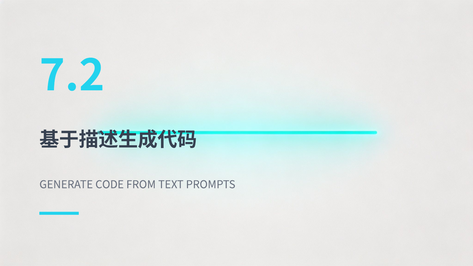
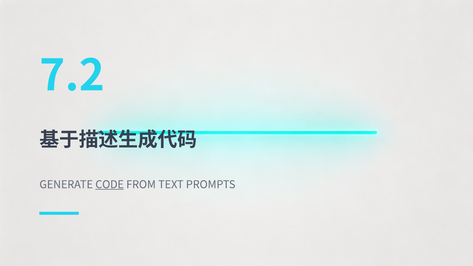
CODE underline: none -> present
